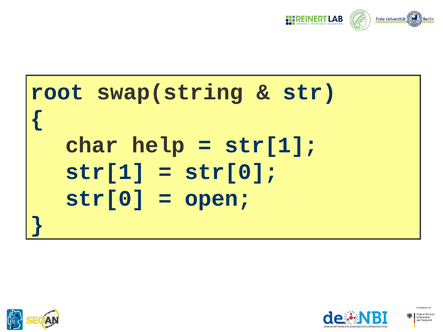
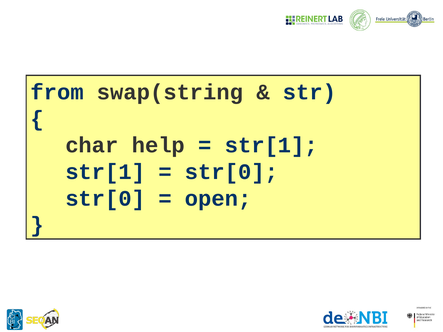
root: root -> from
